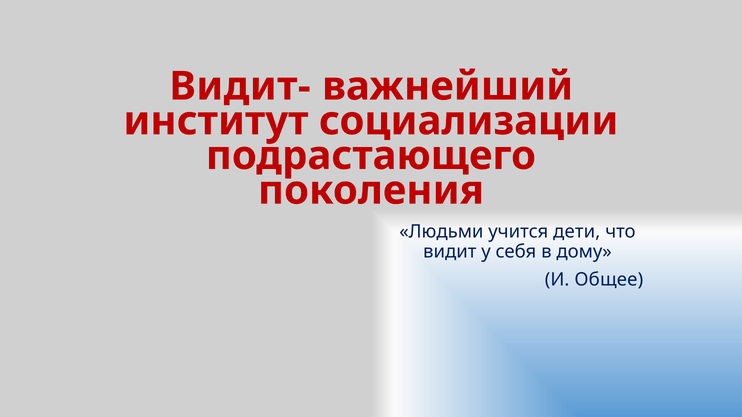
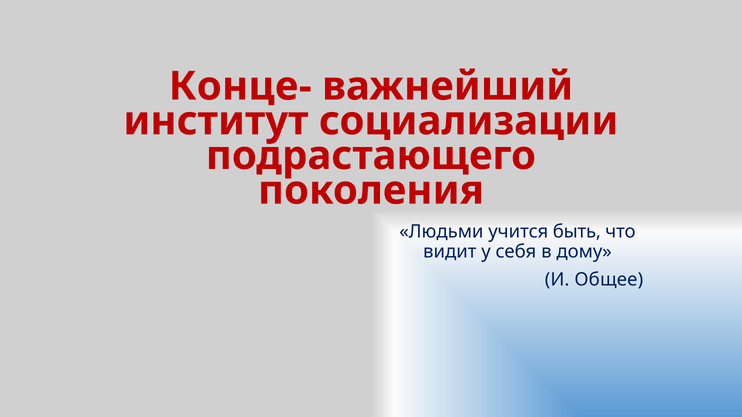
Видит-: Видит- -> Конце-
дети: дети -> быть
